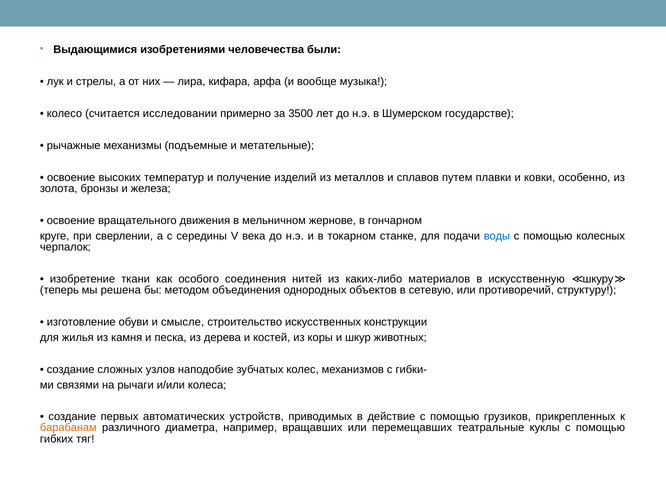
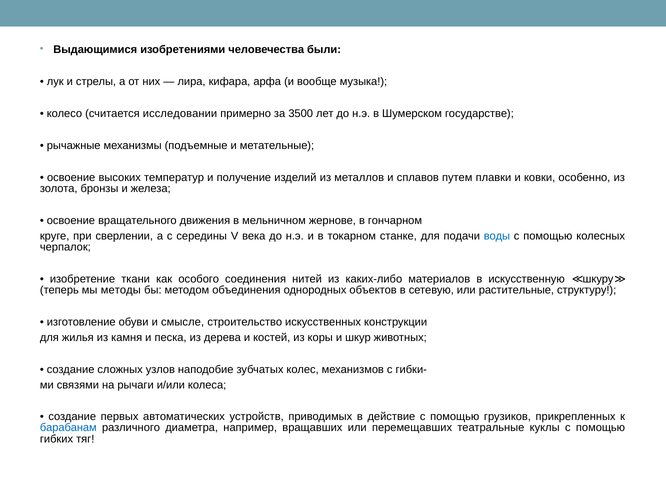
решена: решена -> методы
противоречий: противоречий -> растительные
барабанам colour: orange -> blue
